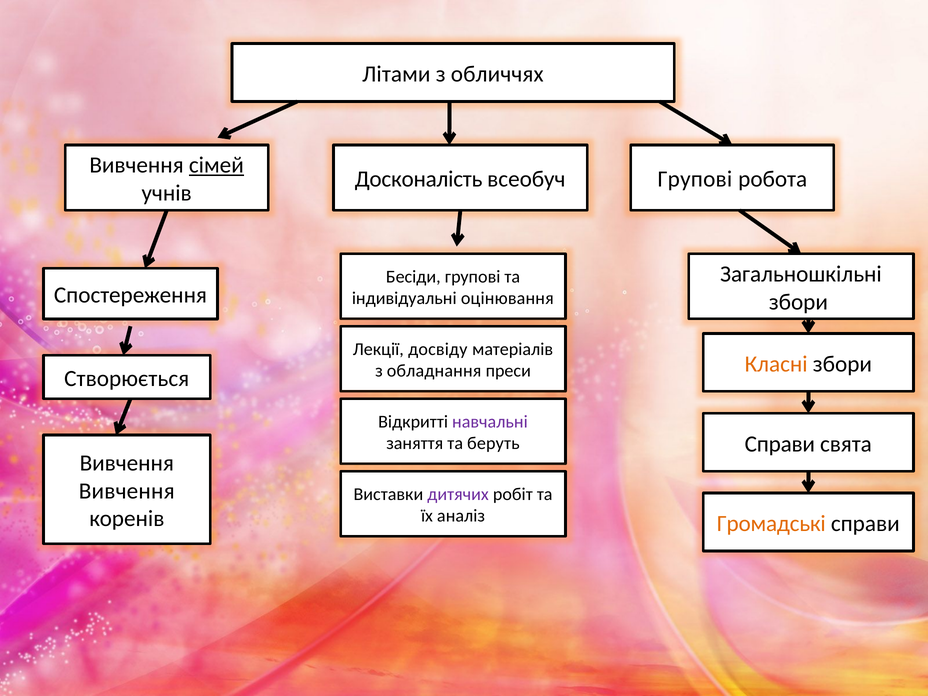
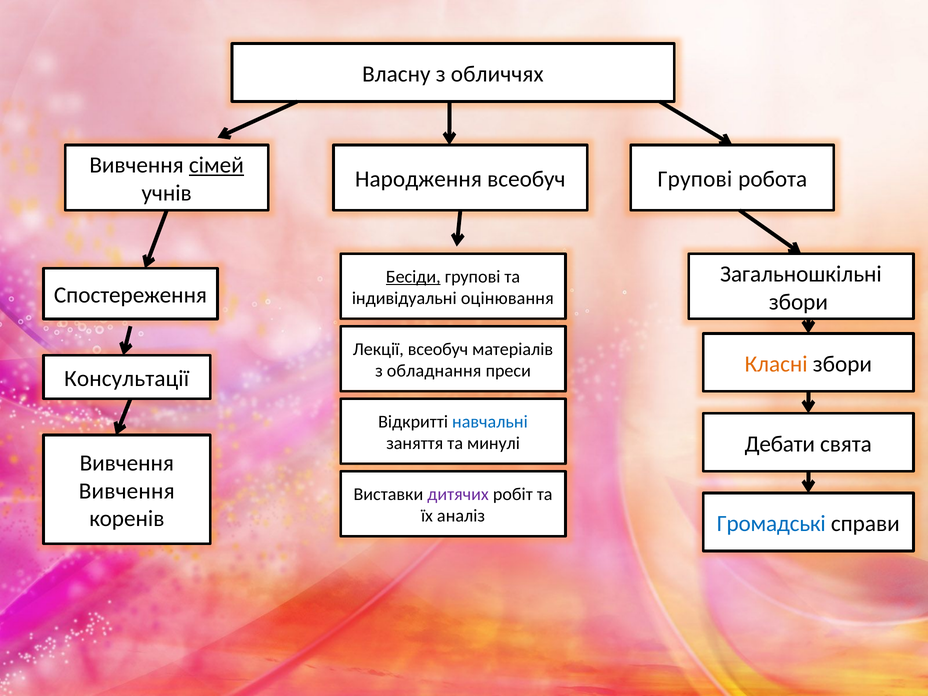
Літами: Літами -> Власну
Досконалість: Досконалість -> Народження
Бесіди underline: none -> present
Лекції досвіду: досвіду -> всеобуч
Створюється: Створюється -> Консультації
навчальні colour: purple -> blue
Справи at (780, 444): Справи -> Дебати
беруть: беруть -> минулі
Громадські colour: orange -> blue
